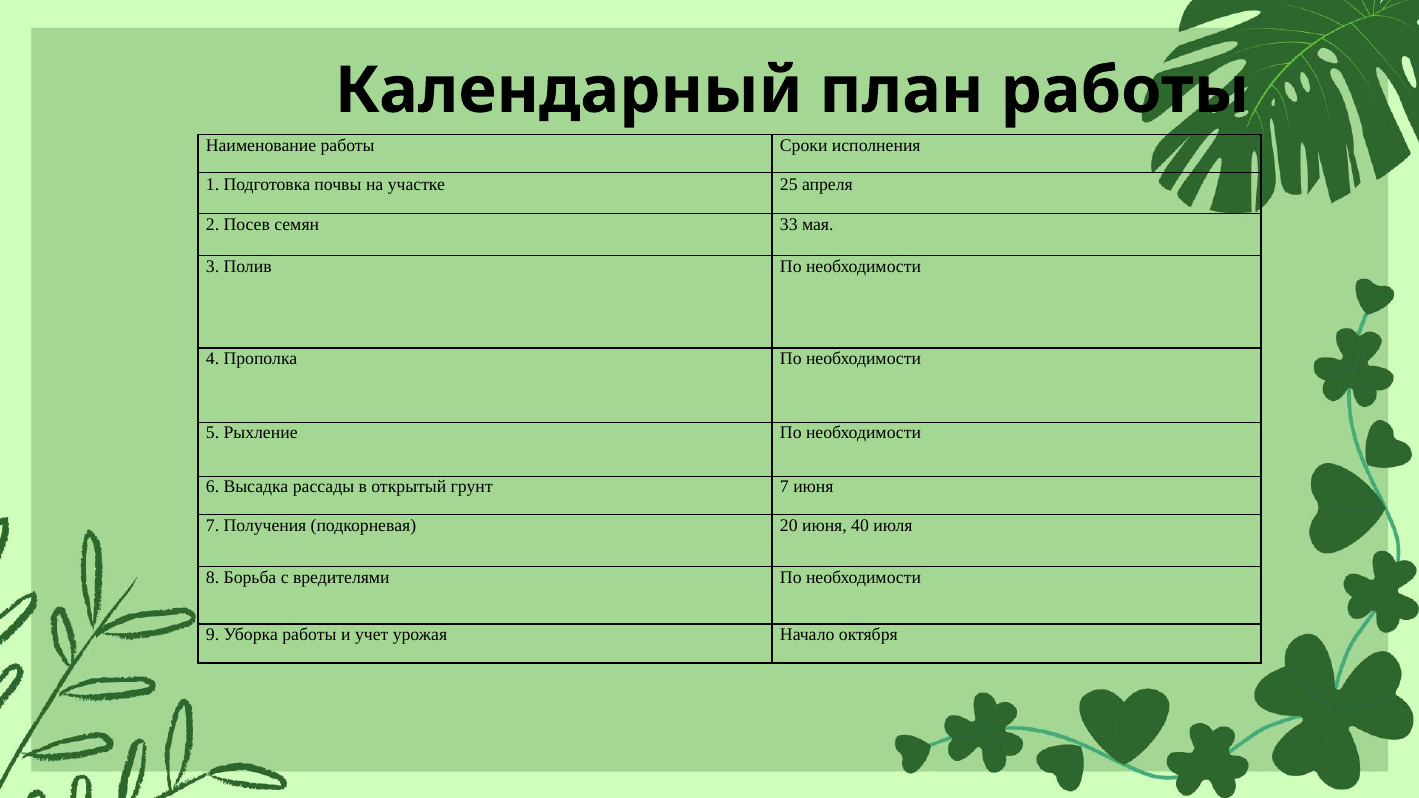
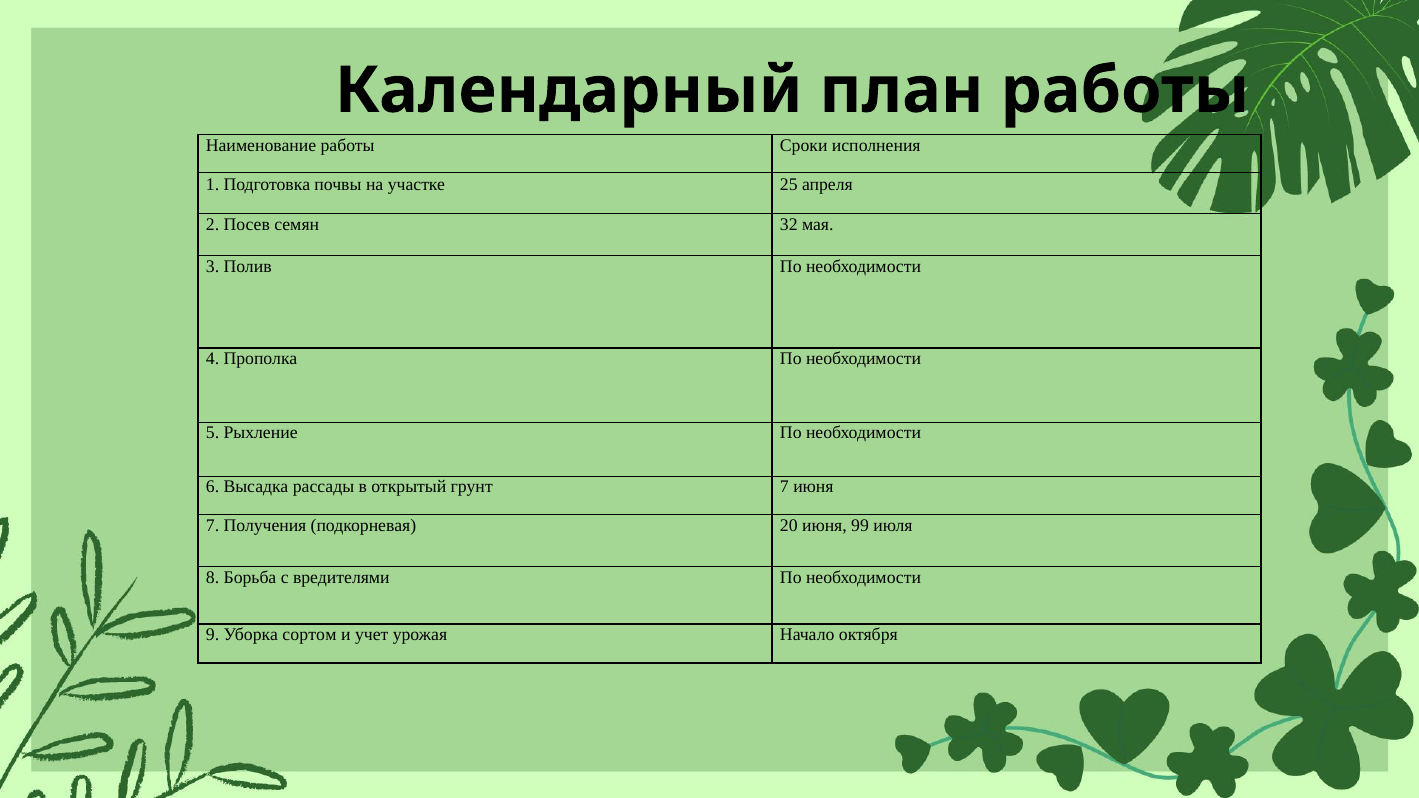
33: 33 -> 32
40: 40 -> 99
Уборка работы: работы -> сортом
